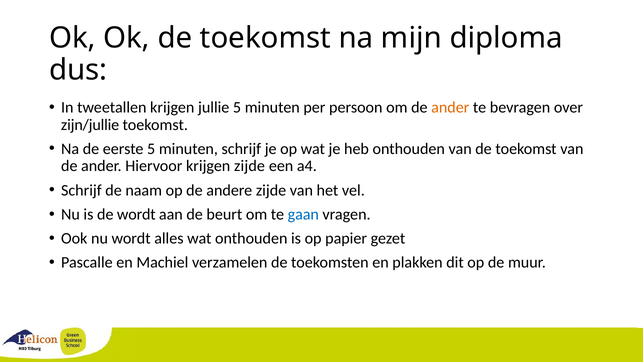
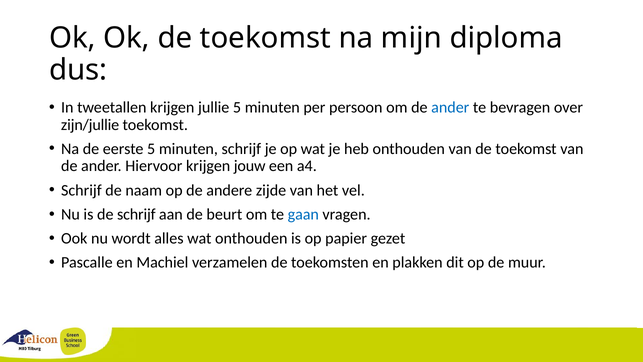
ander at (450, 107) colour: orange -> blue
krijgen zijde: zijde -> jouw
de wordt: wordt -> schrijf
